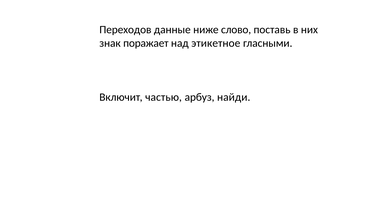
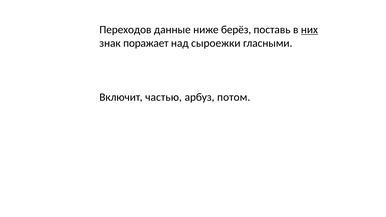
слово: слово -> берёз
них underline: none -> present
этикетное: этикетное -> сыроежки
найди: найди -> потом
